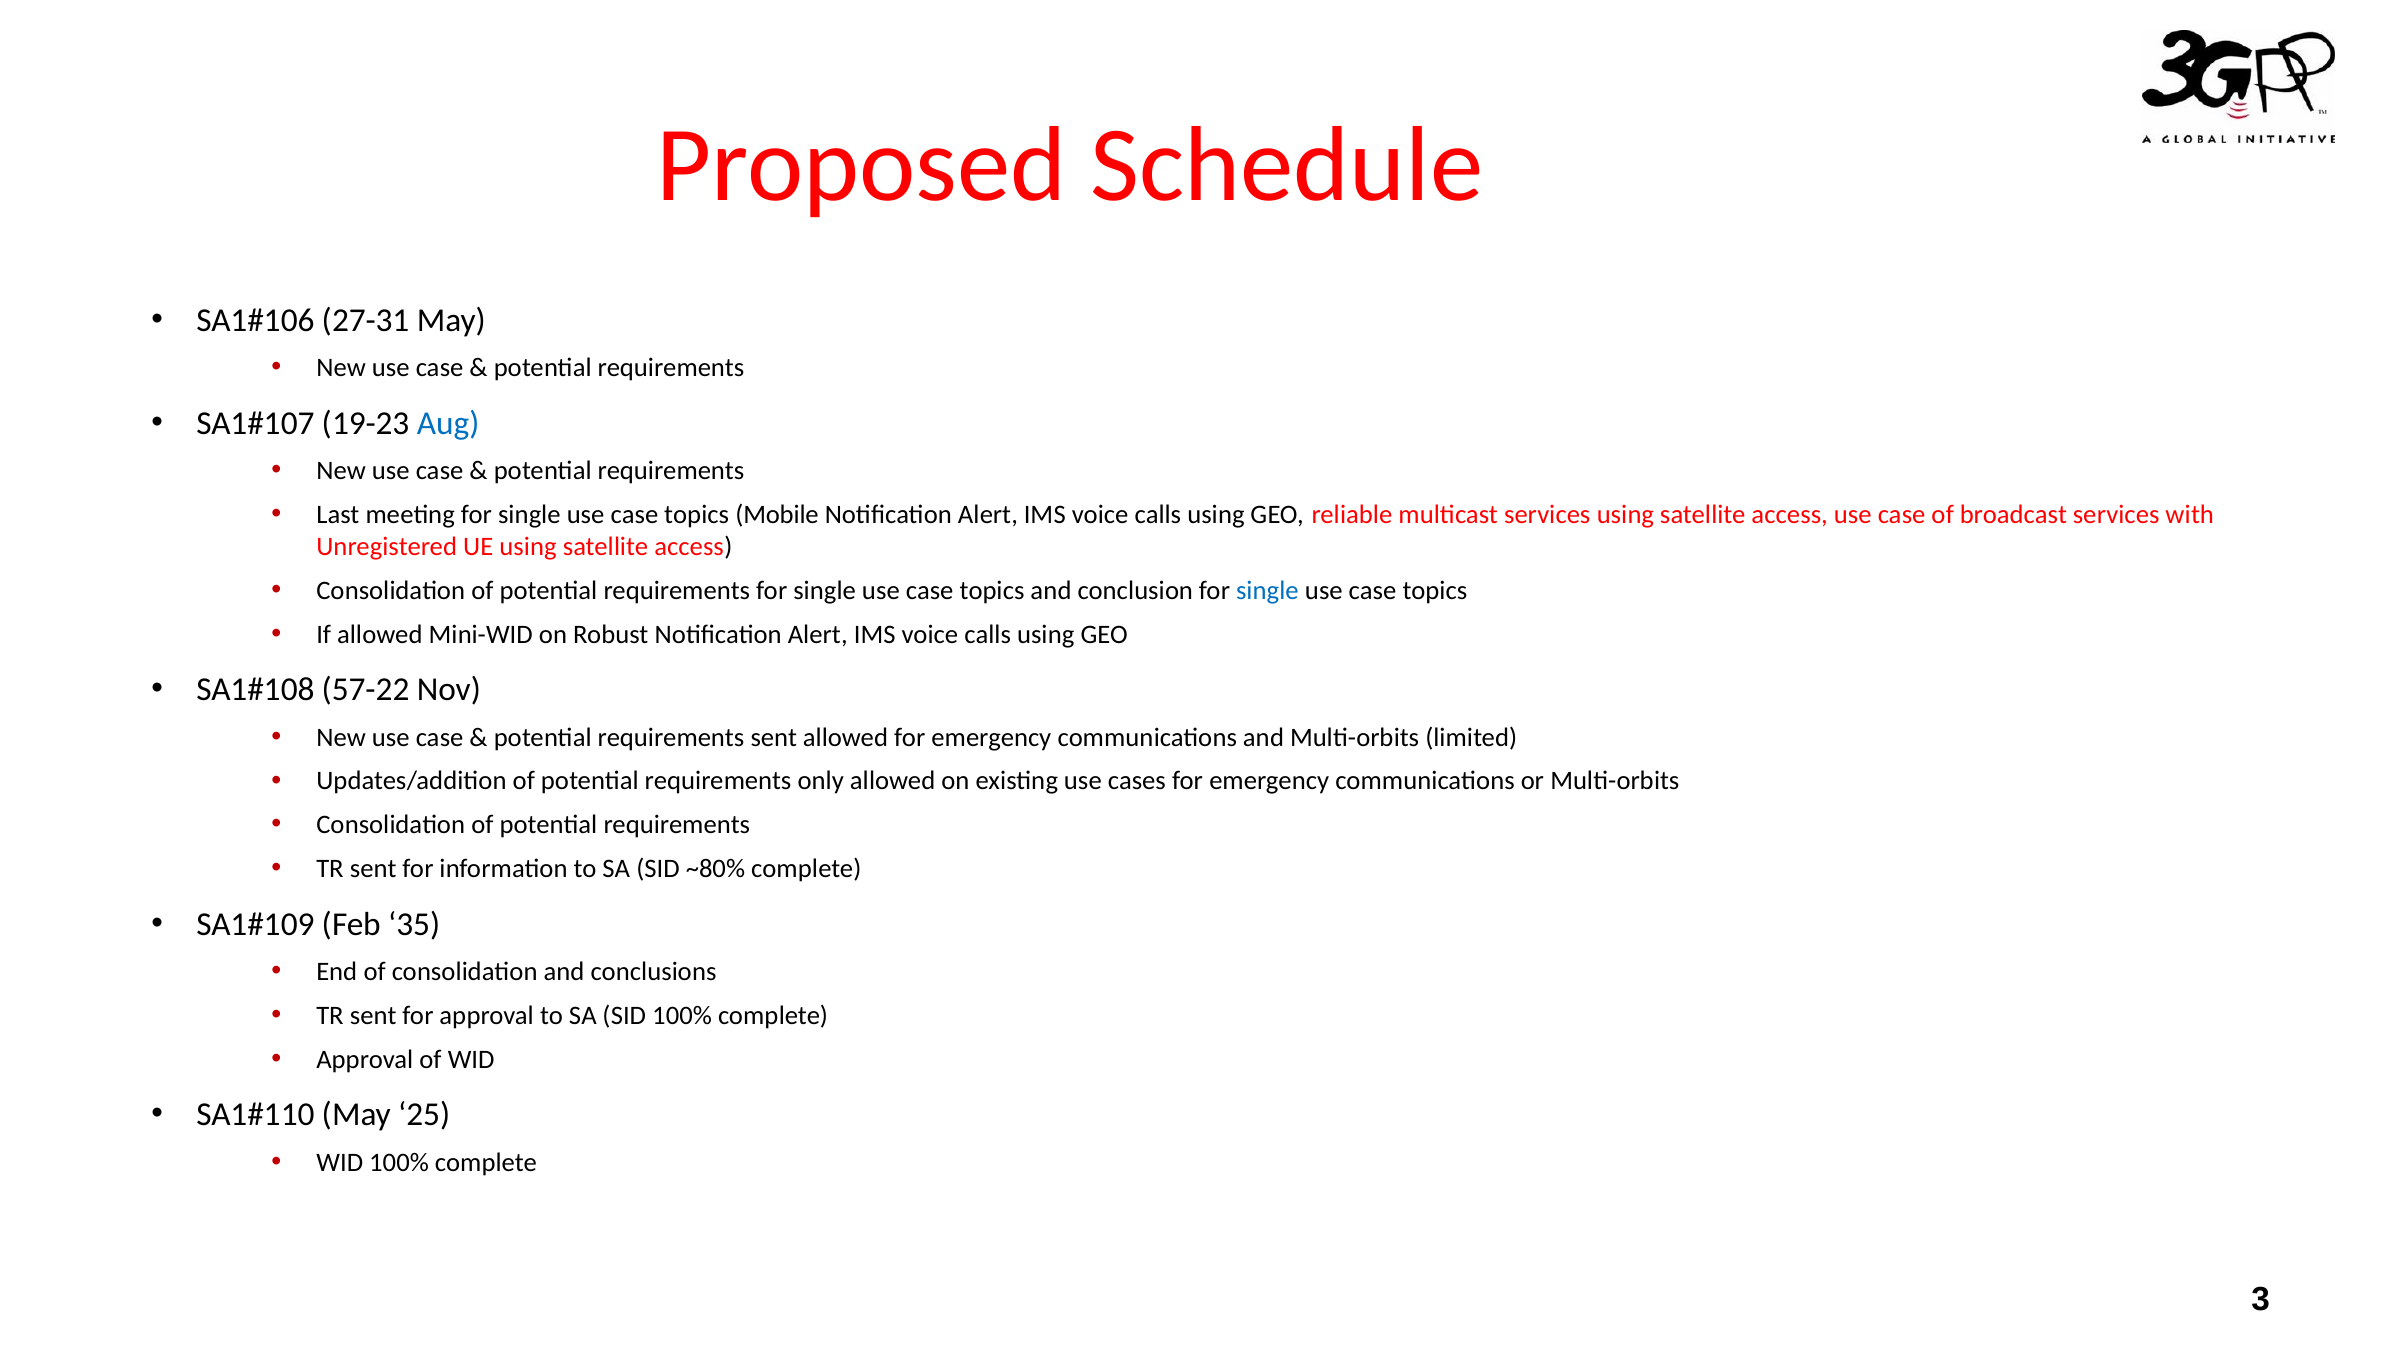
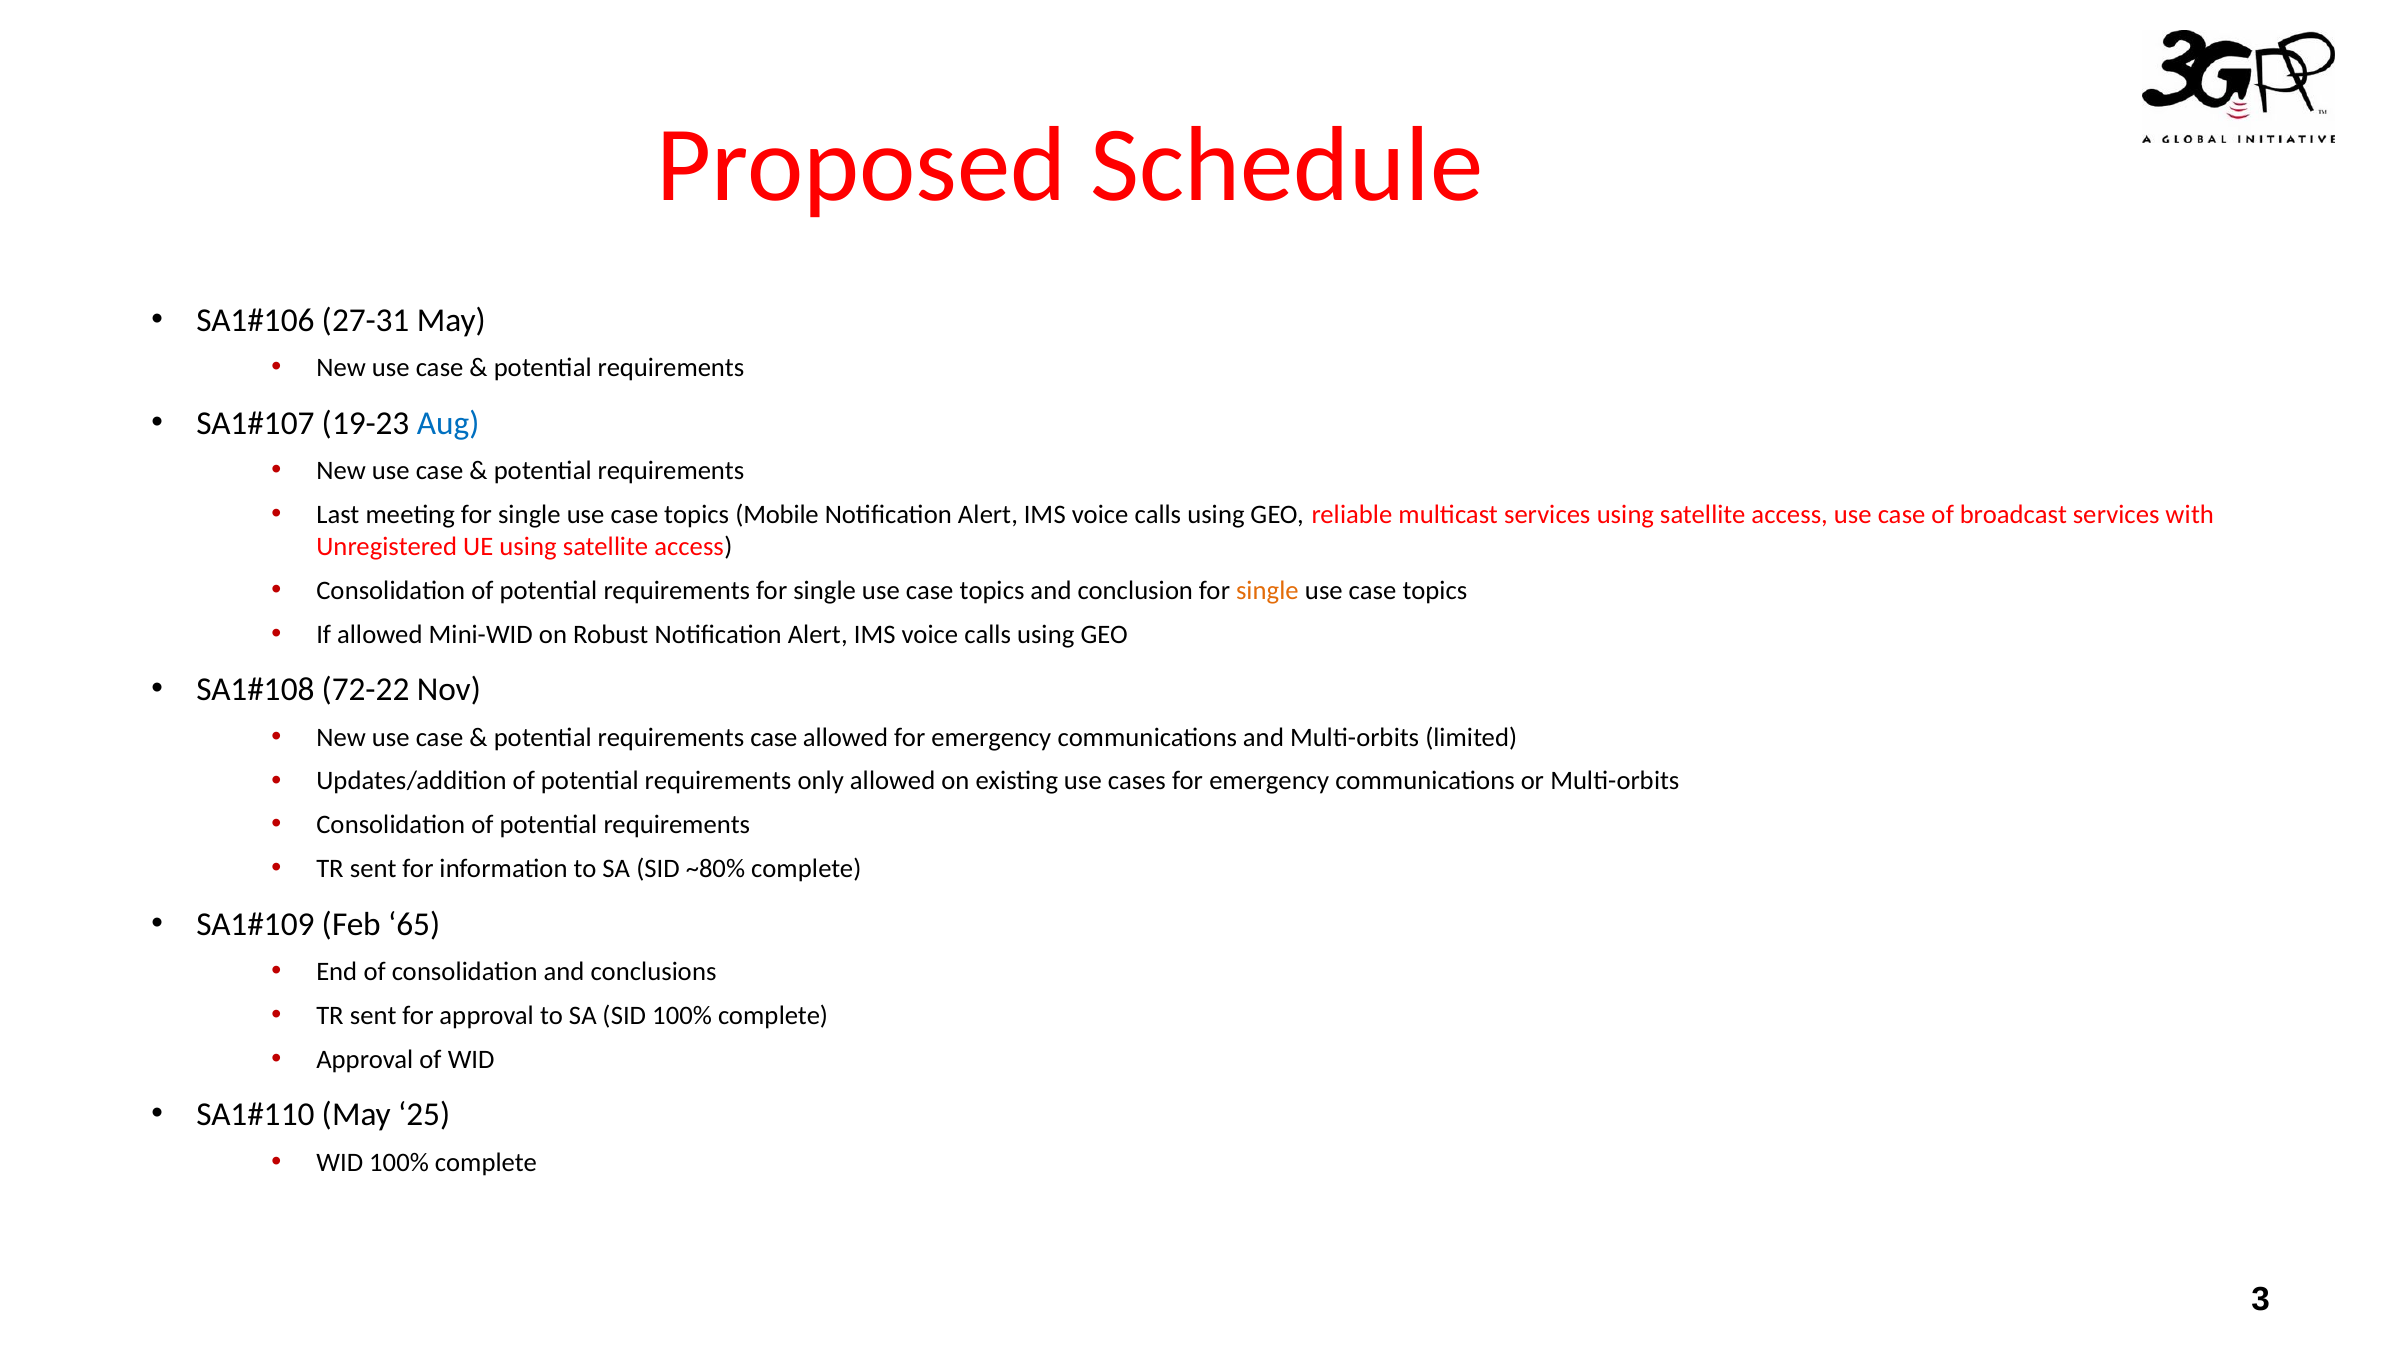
single at (1267, 591) colour: blue -> orange
57-22: 57-22 -> 72-22
requirements sent: sent -> case
35: 35 -> 65
